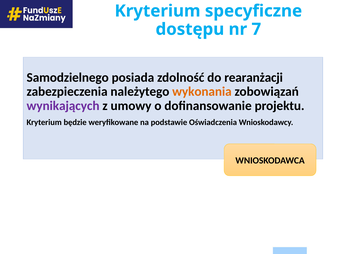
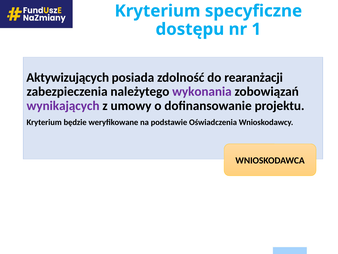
7: 7 -> 1
Samodzielnego: Samodzielnego -> Aktywizujących
wykonania colour: orange -> purple
